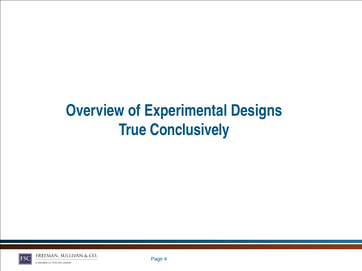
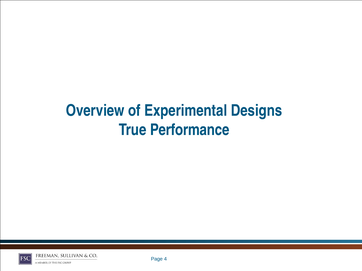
Conclusively: Conclusively -> Performance
